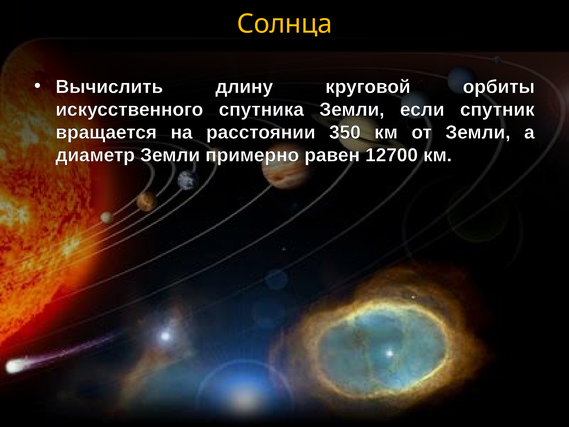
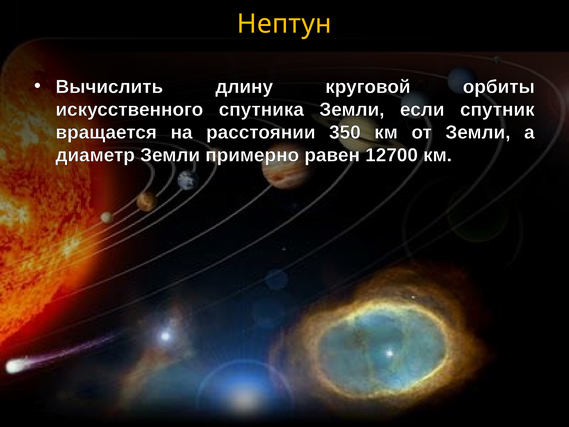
Солнца: Солнца -> Нептун
